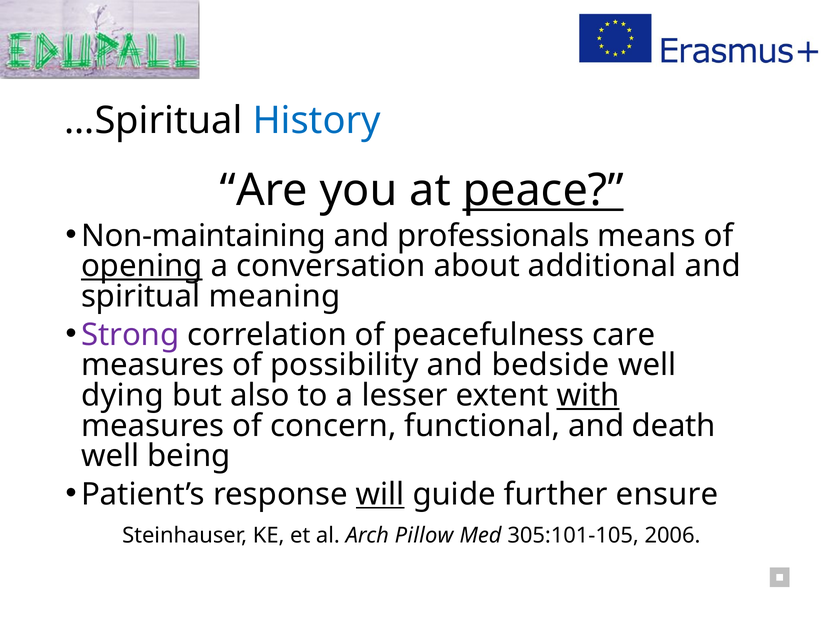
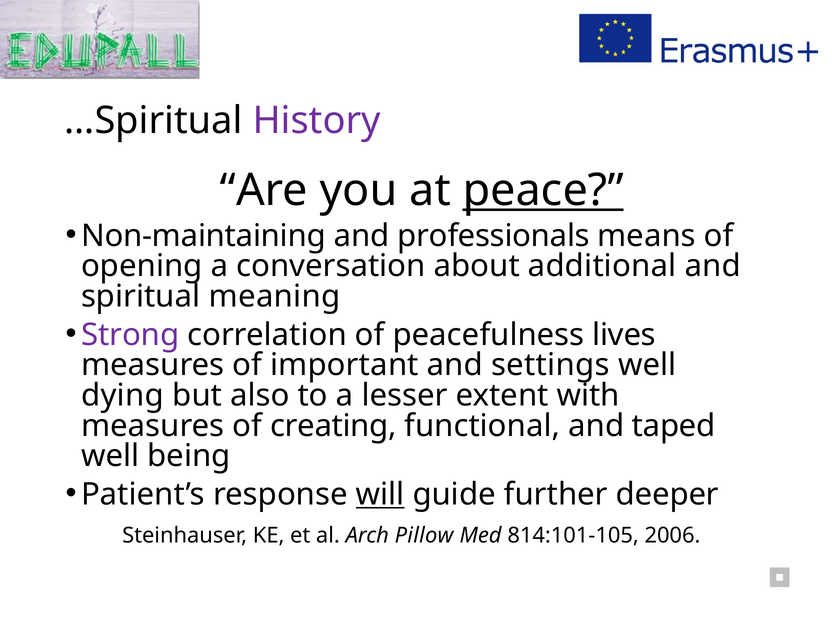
History colour: blue -> purple
opening underline: present -> none
care: care -> lives
possibility: possibility -> important
bedside: bedside -> settings
with underline: present -> none
concern: concern -> creating
death: death -> taped
ensure: ensure -> deeper
305:101-105: 305:101-105 -> 814:101-105
